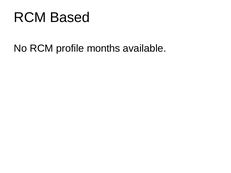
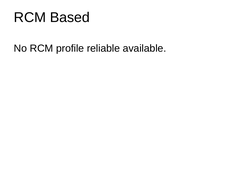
months: months -> reliable
